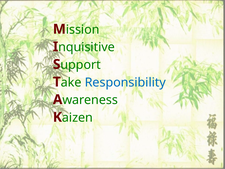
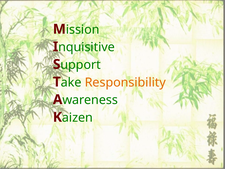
Responsibility colour: blue -> orange
